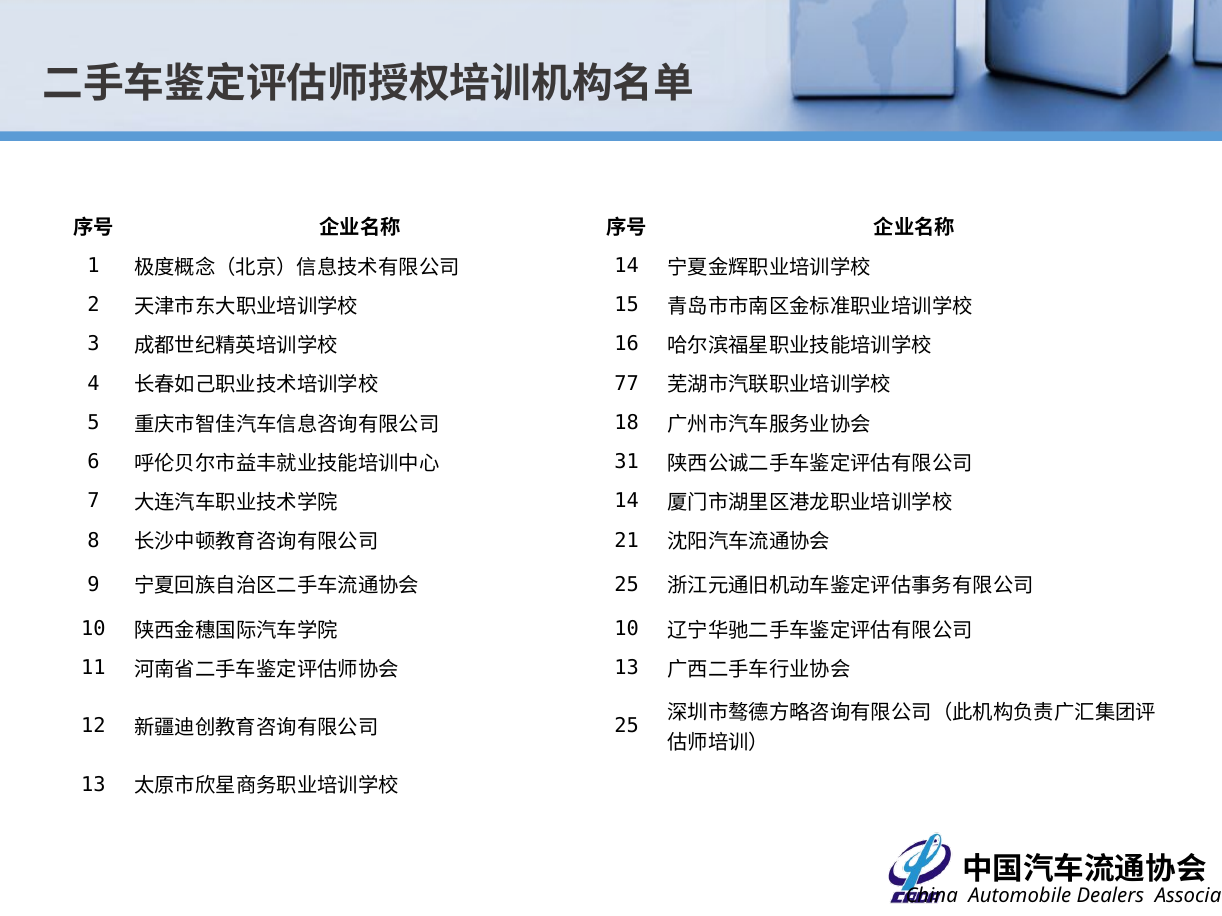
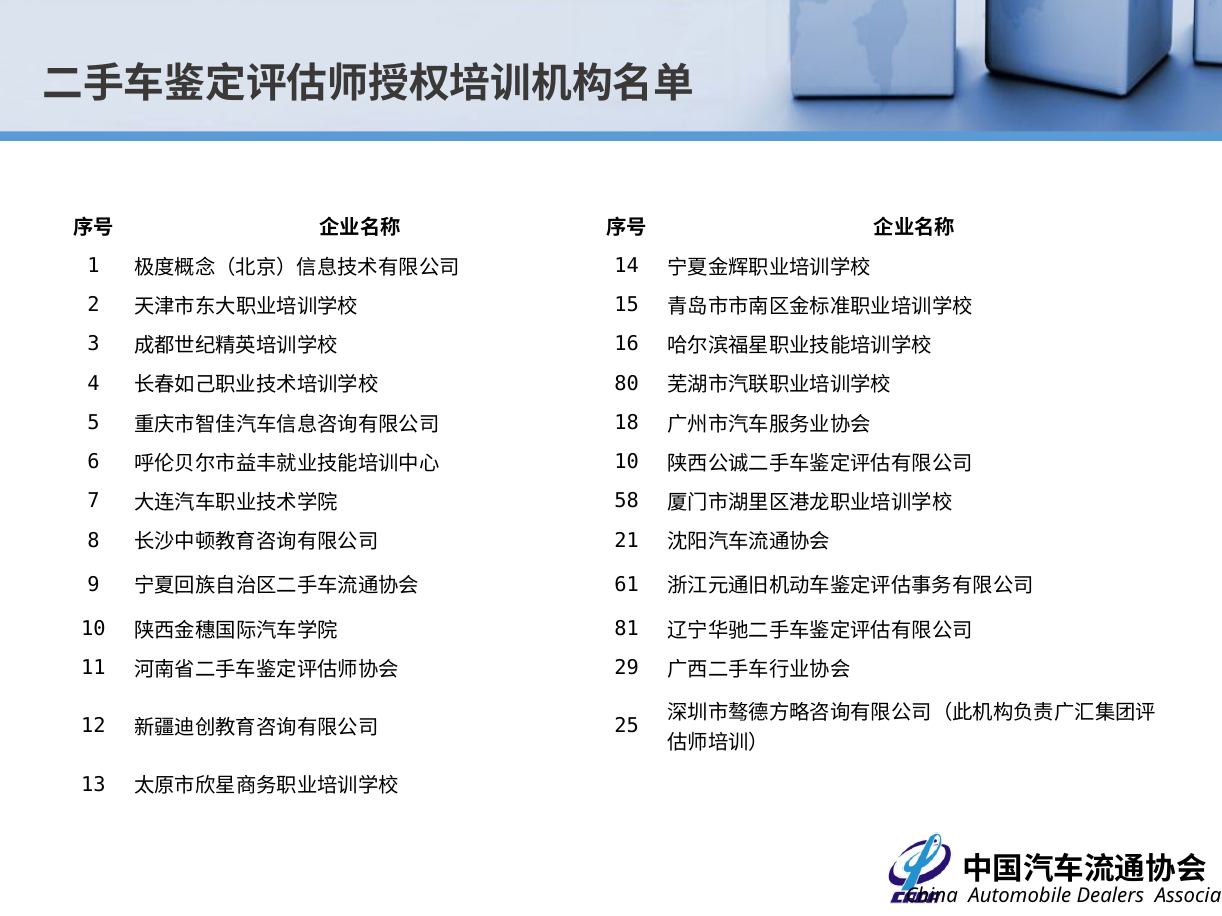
77: 77 -> 80
31 at (627, 462): 31 -> 10
14 at (627, 501): 14 -> 58
25 at (627, 585): 25 -> 61
10 at (627, 629): 10 -> 81
13 at (627, 668): 13 -> 29
